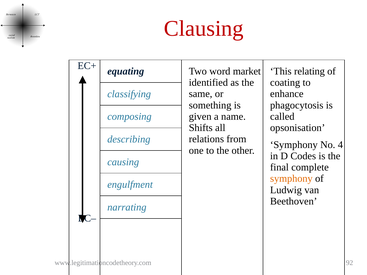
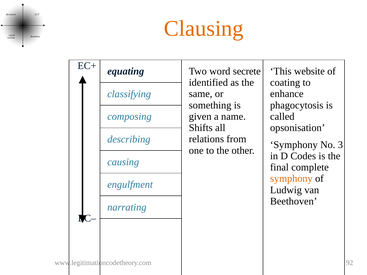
Clausing colour: red -> orange
relating: relating -> website
market: market -> secrete
4: 4 -> 3
